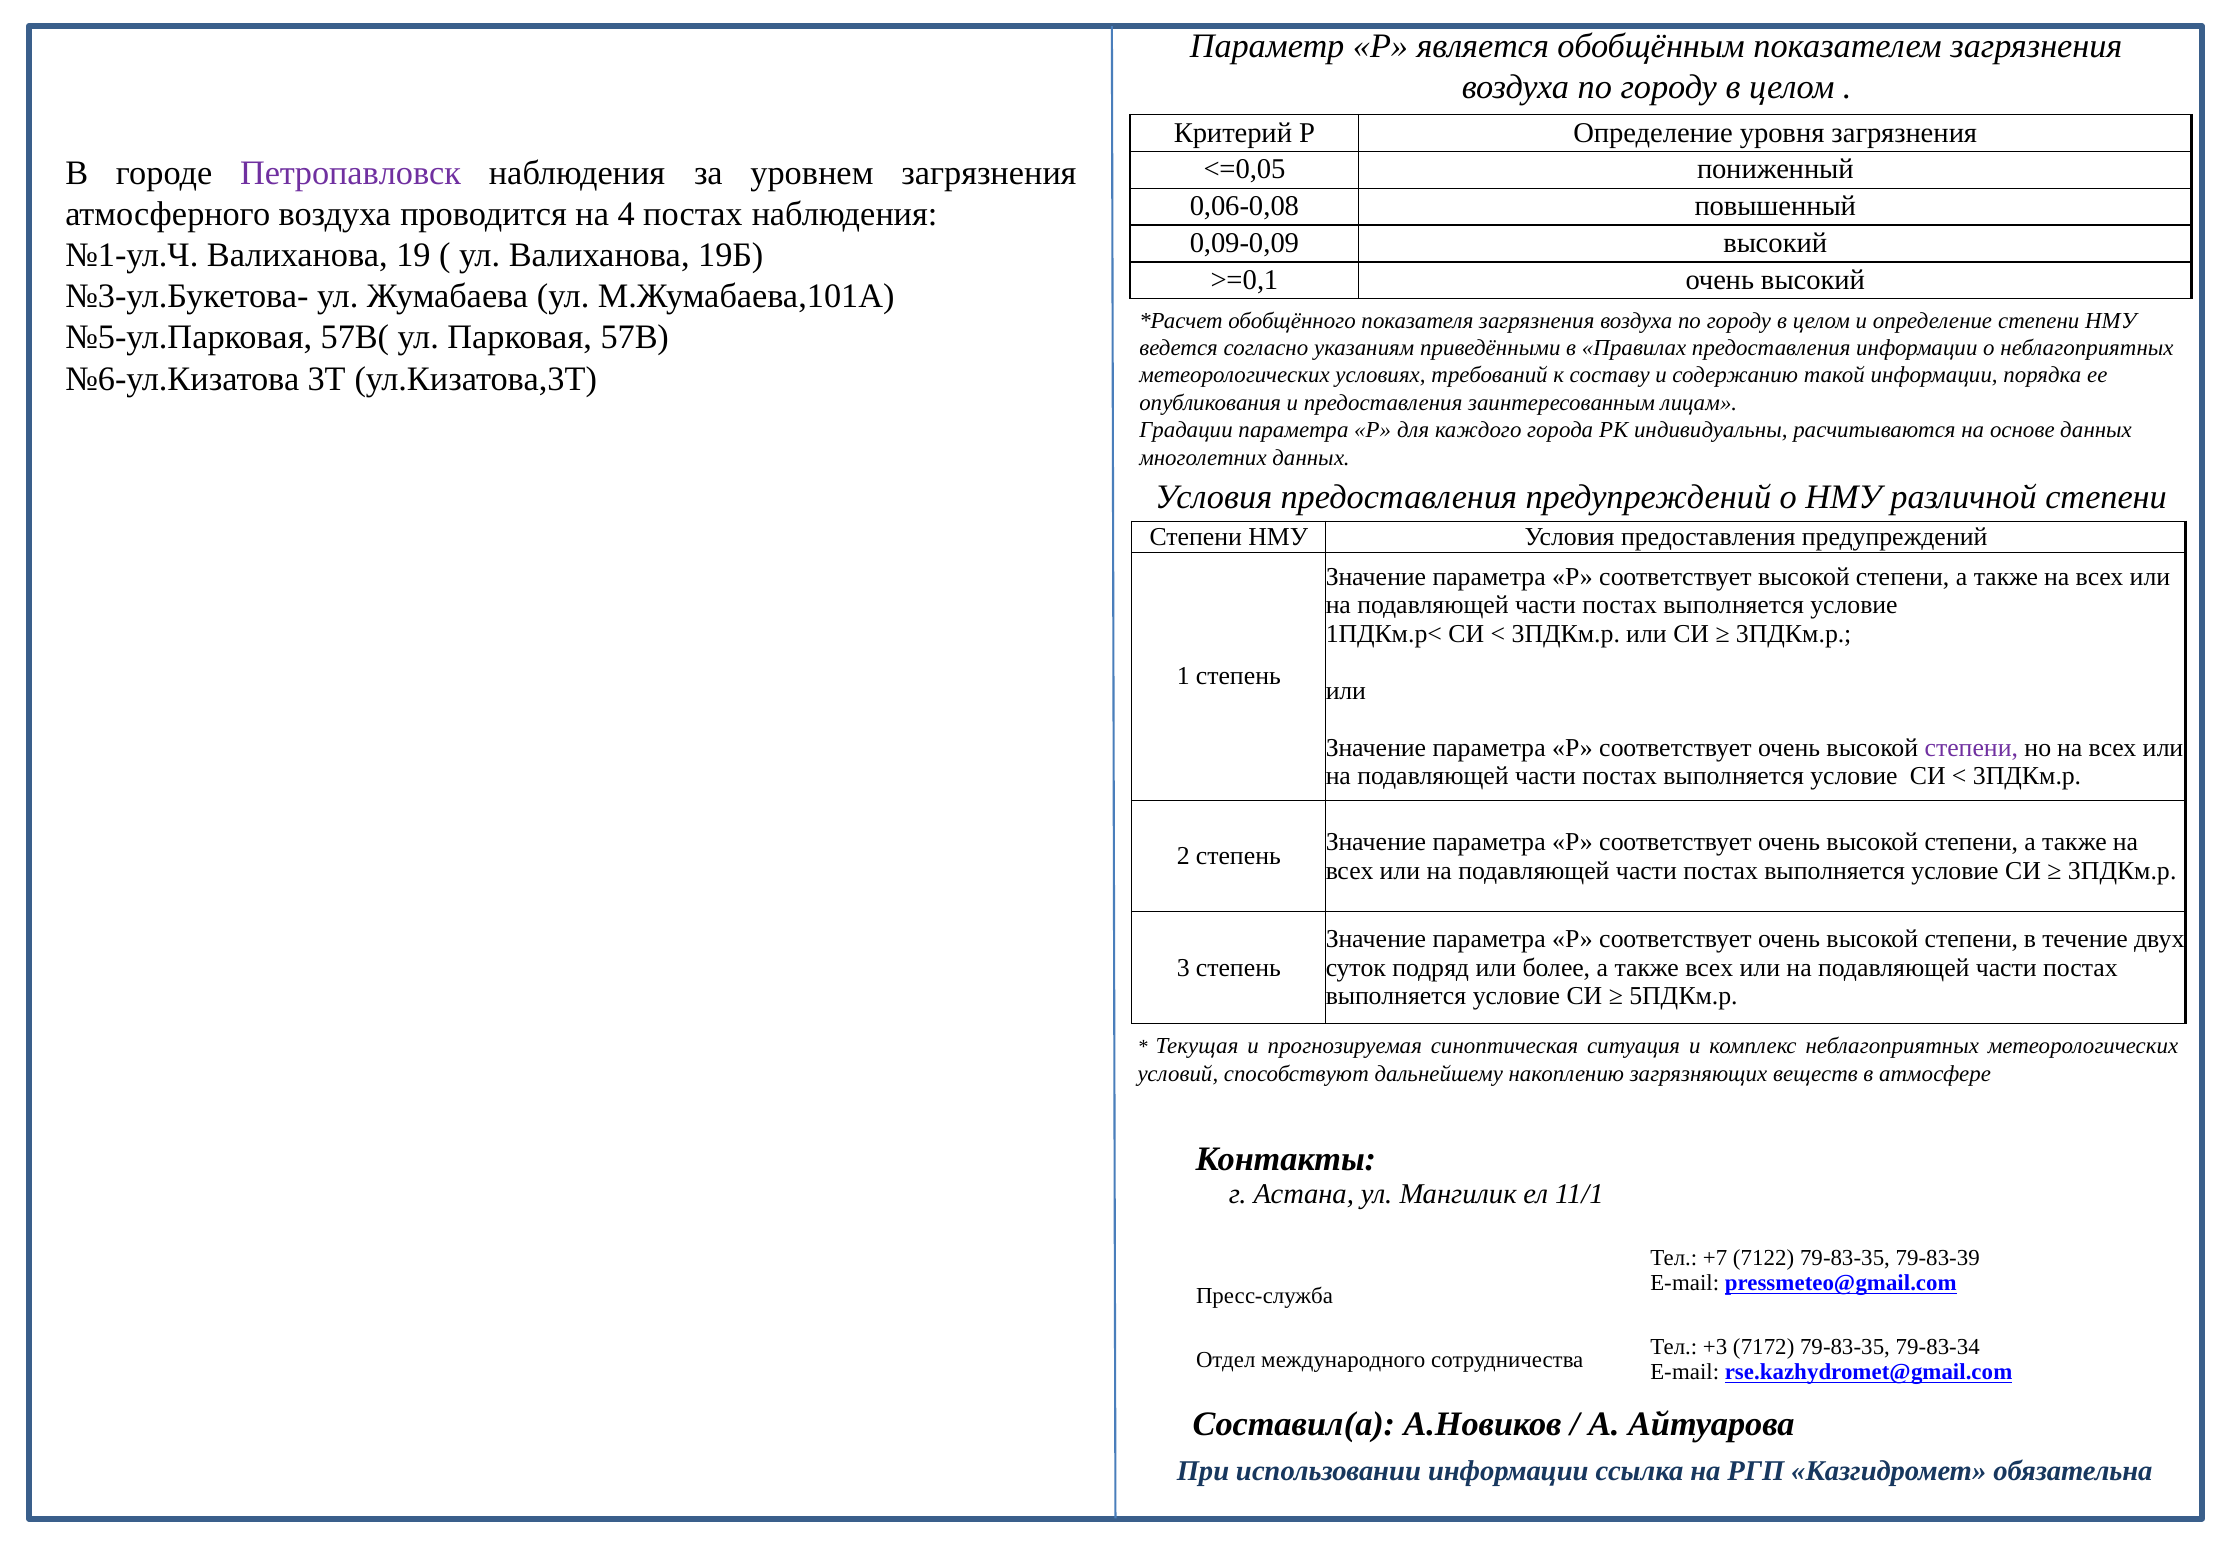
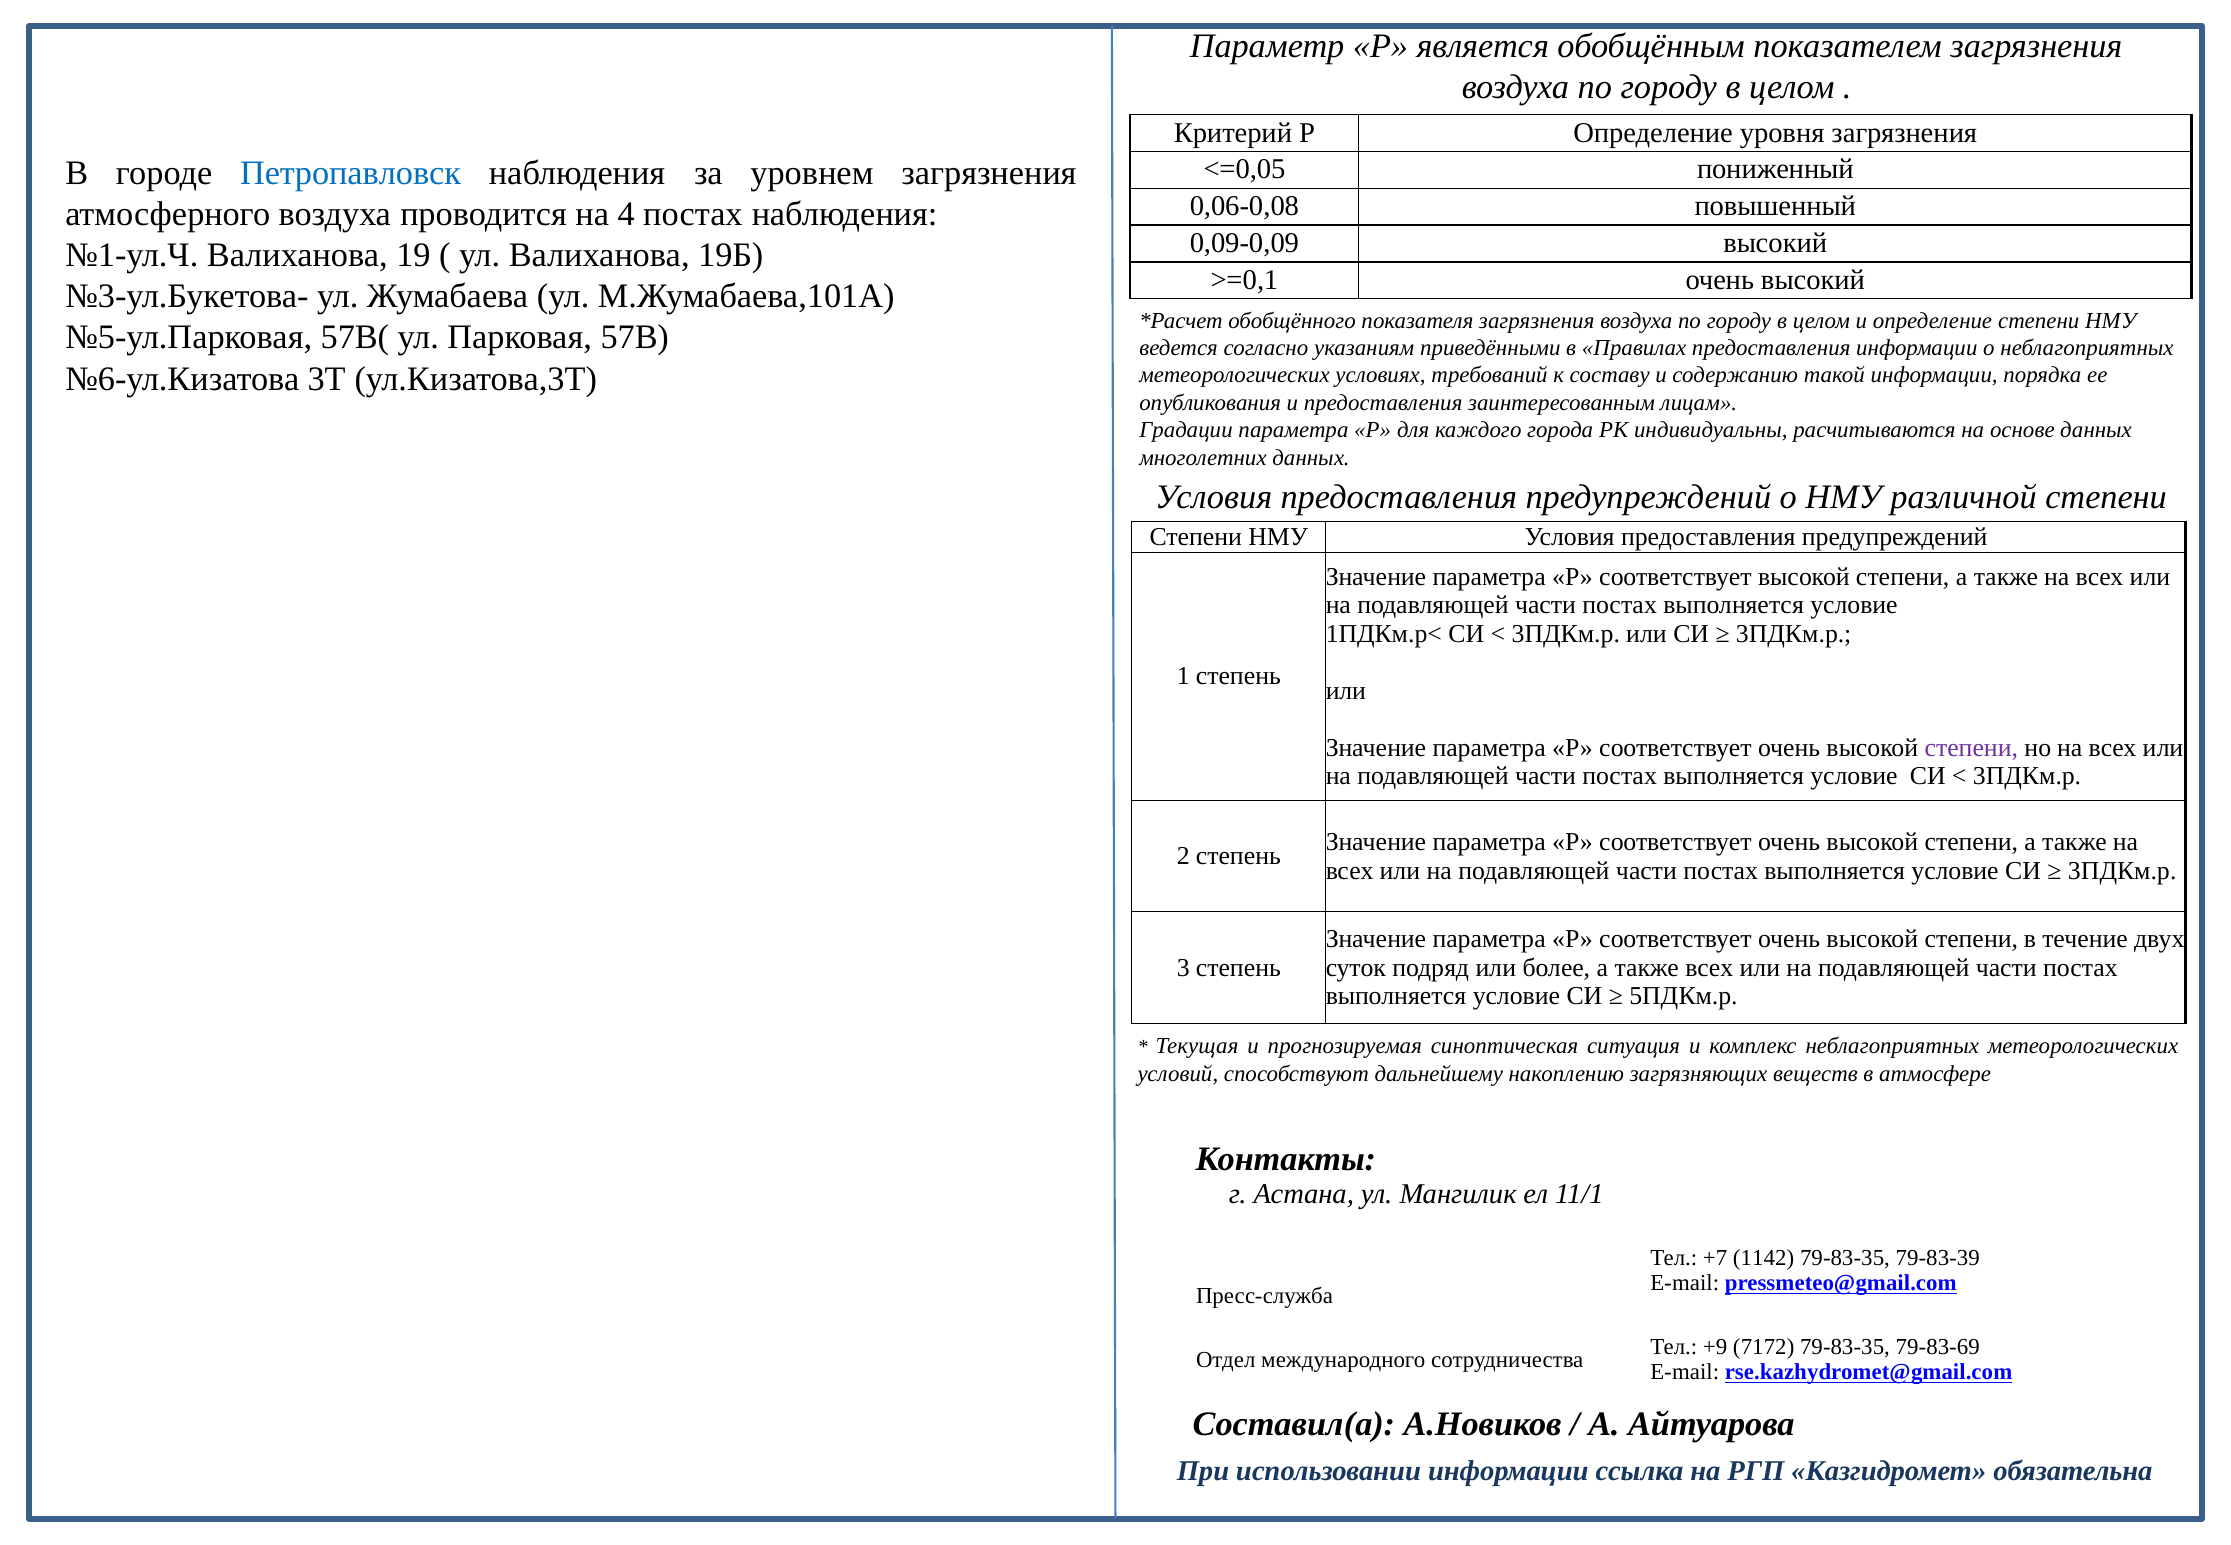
Петропавловск colour: purple -> blue
7122: 7122 -> 1142
+3: +3 -> +9
79-83-34: 79-83-34 -> 79-83-69
